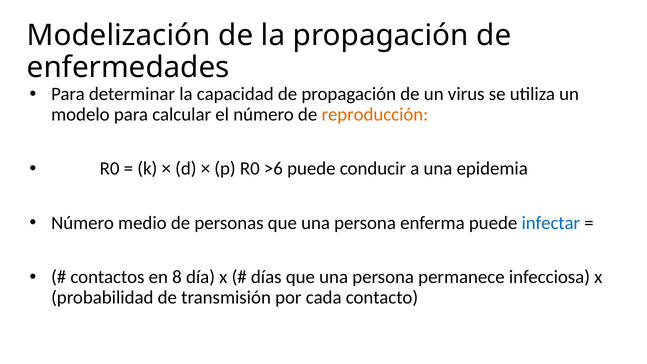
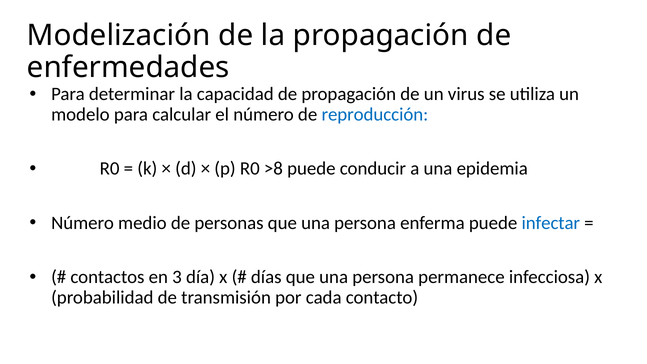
reproducción colour: orange -> blue
>6: >6 -> >8
8: 8 -> 3
